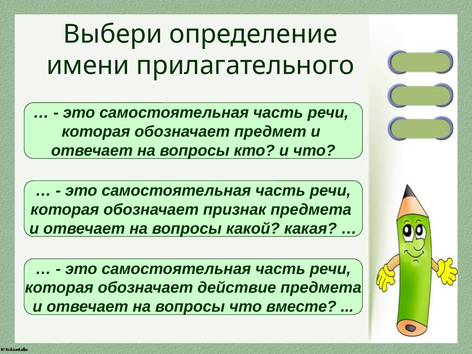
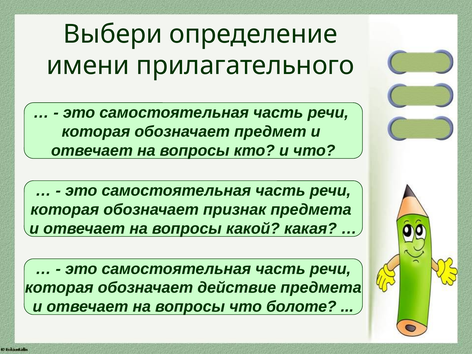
вместе: вместе -> болоте
